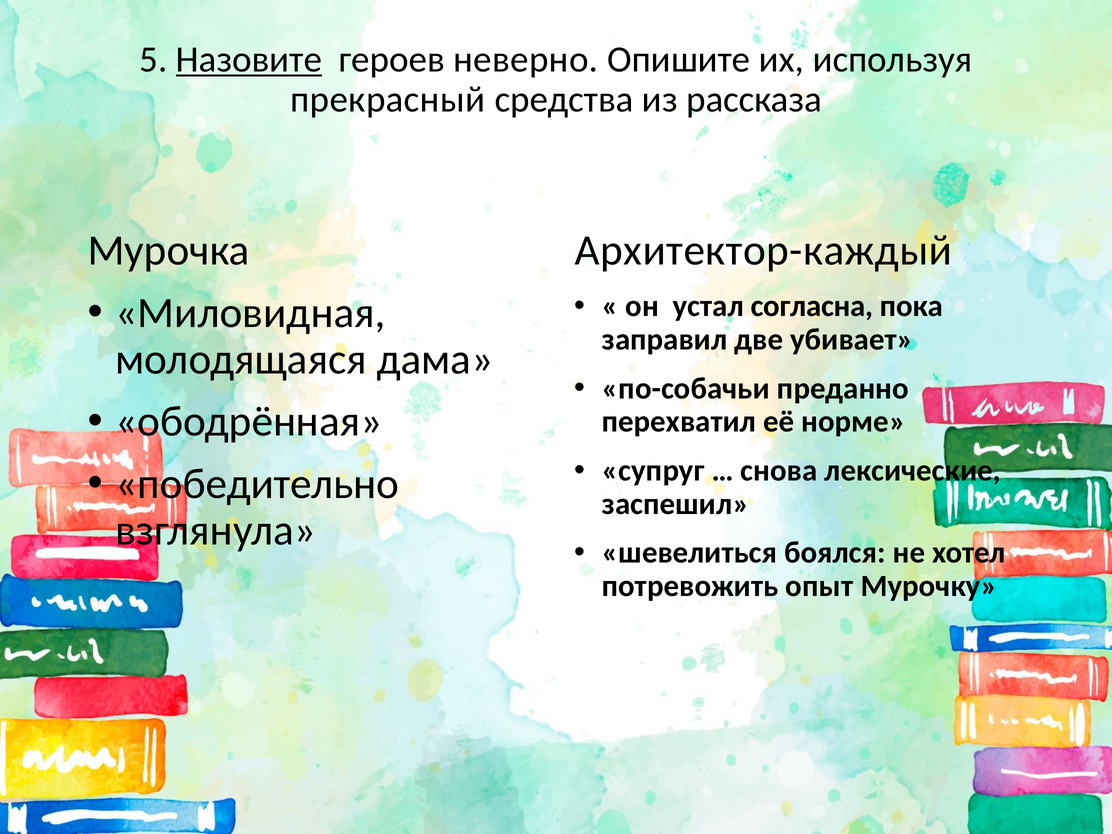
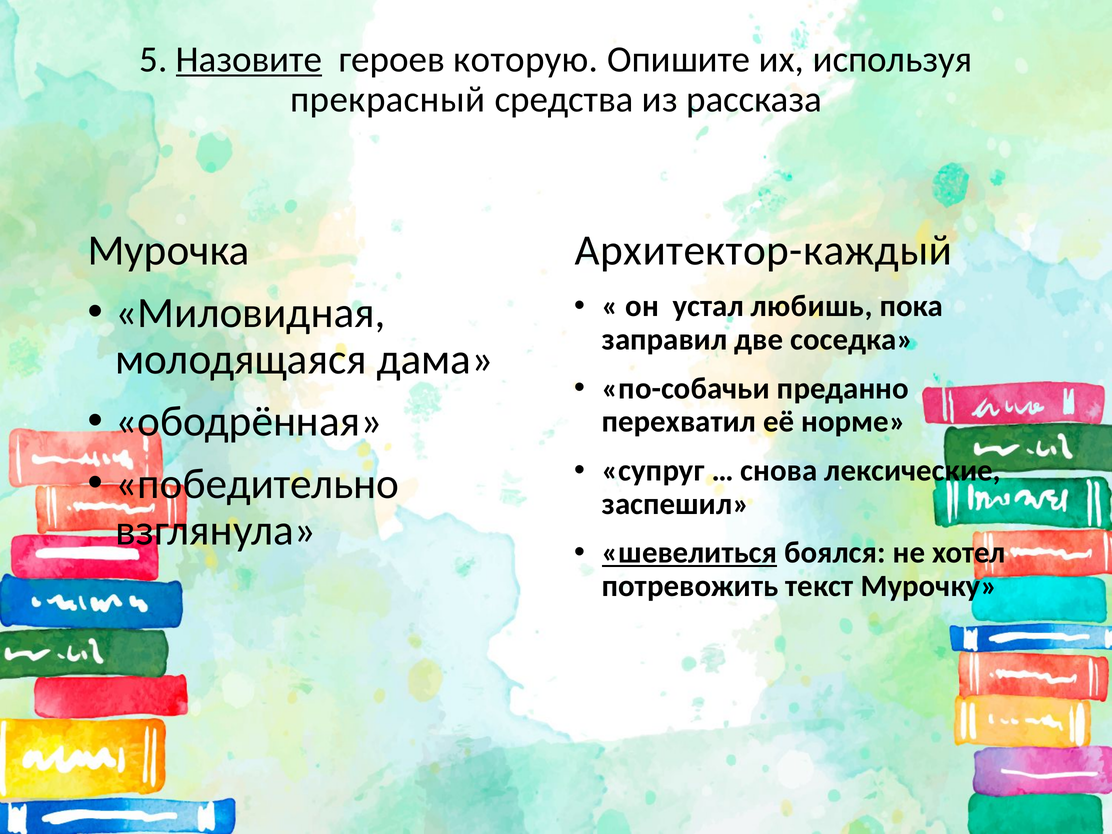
неверно: неверно -> которую
согласна: согласна -> любишь
убивает: убивает -> соседка
шевелиться underline: none -> present
опыт: опыт -> текст
